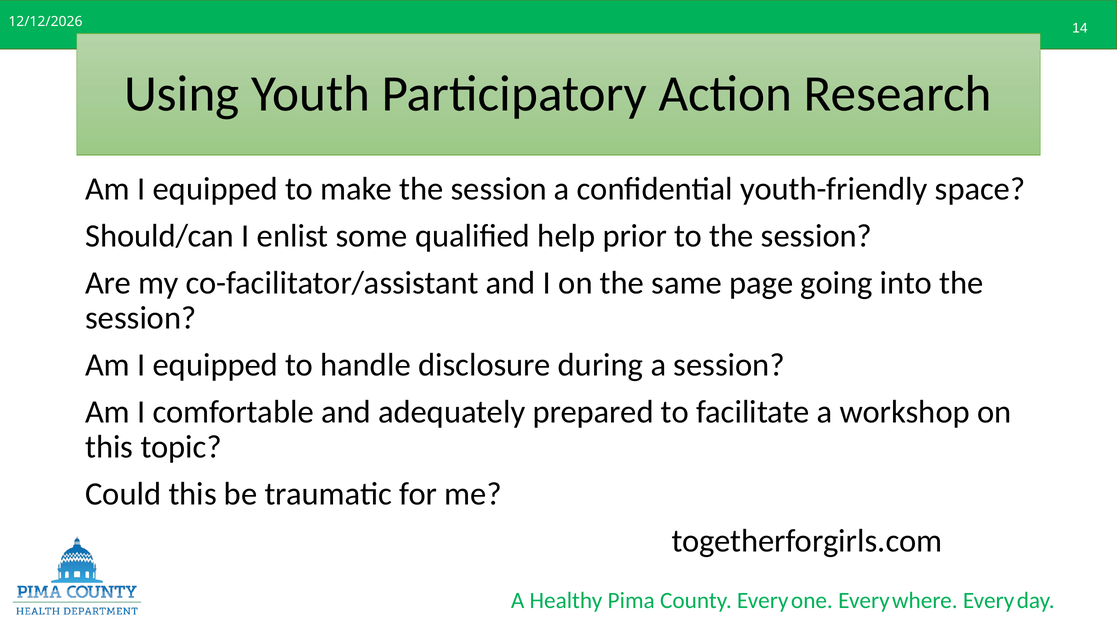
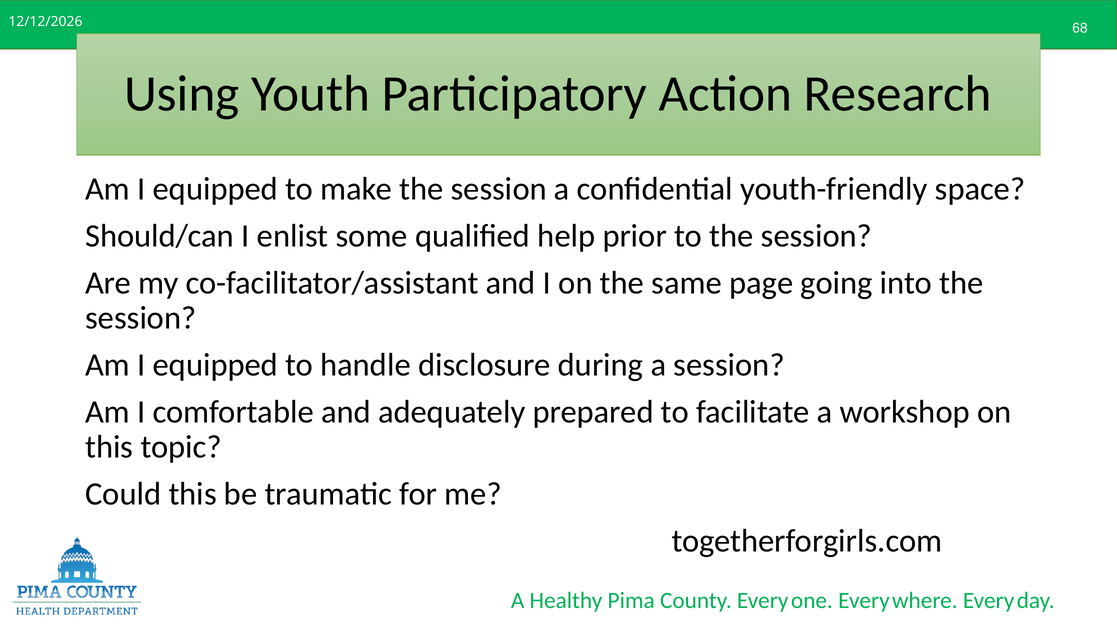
14: 14 -> 68
